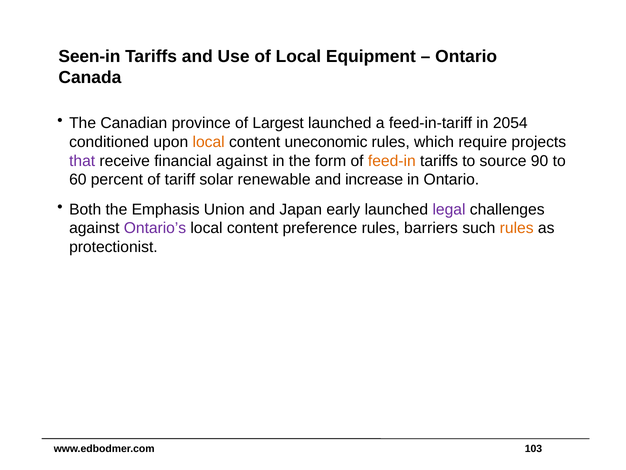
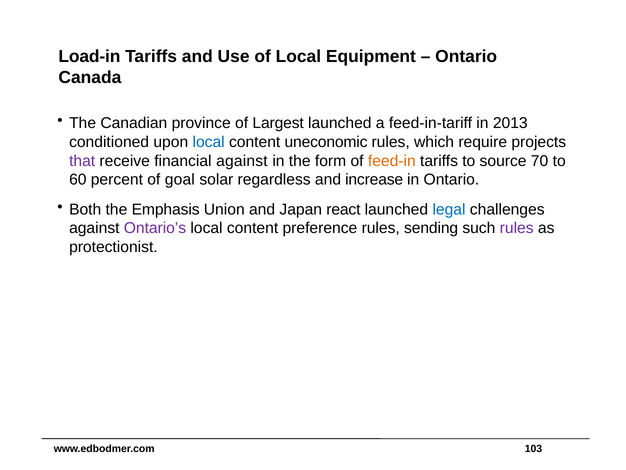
Seen-in: Seen-in -> Load-in
2054: 2054 -> 2013
local at (209, 142) colour: orange -> blue
90: 90 -> 70
tariff: tariff -> goal
renewable: renewable -> regardless
early: early -> react
legal colour: purple -> blue
barriers: barriers -> sending
rules at (517, 228) colour: orange -> purple
